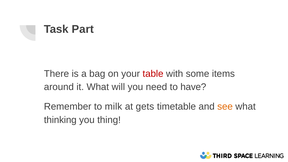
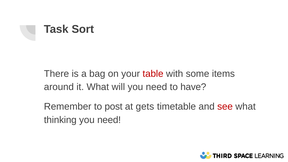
Part: Part -> Sort
milk: milk -> post
see colour: orange -> red
thing at (109, 120): thing -> need
